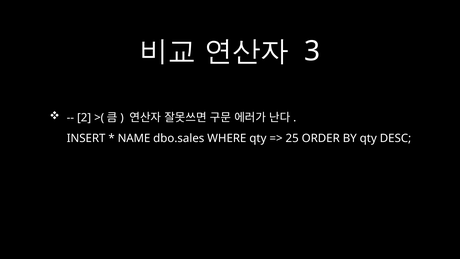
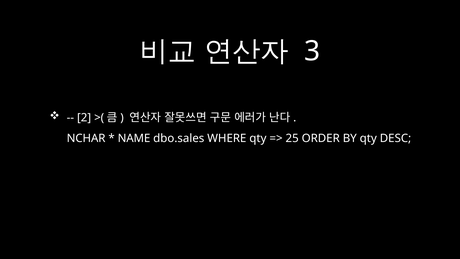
INSERT: INSERT -> NCHAR
